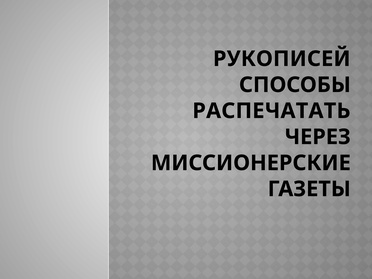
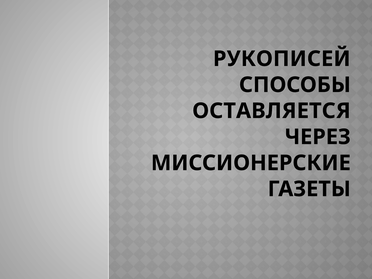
РАСПЕЧАТАТЬ: РАСПЕЧАТАТЬ -> ОСТАВЛЯЕТСЯ
